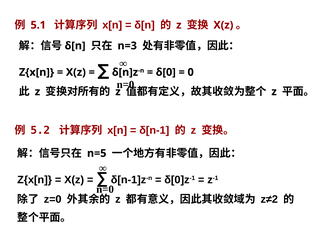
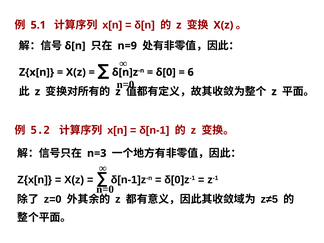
n=3: n=3 -> n=9
0: 0 -> 6
n=5: n=5 -> n=3
z≠2: z≠2 -> z≠5
